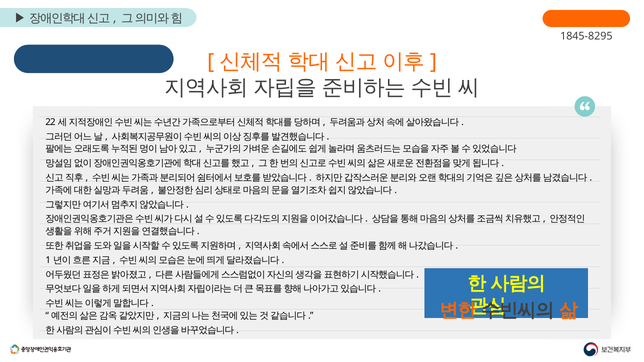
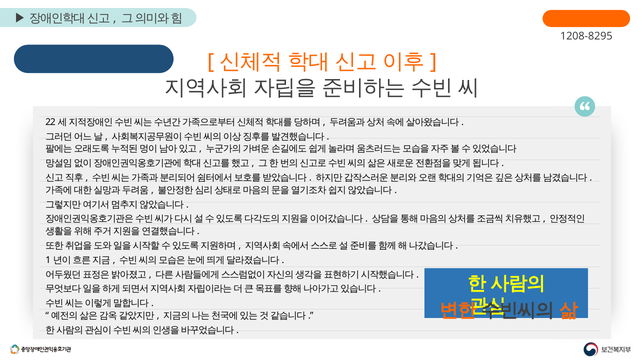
1845-8295: 1845-8295 -> 1208-8295
